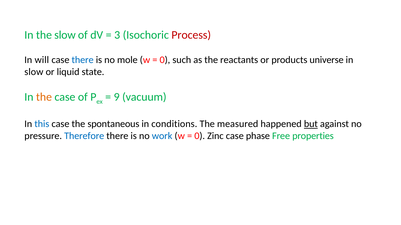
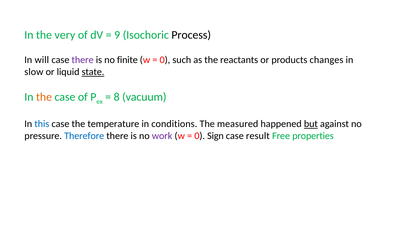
the slow: slow -> very
3: 3 -> 9
Process colour: red -> black
there at (83, 60) colour: blue -> purple
mole: mole -> finite
universe: universe -> changes
state underline: none -> present
9: 9 -> 8
spontaneous: spontaneous -> temperature
work colour: blue -> purple
Zinc: Zinc -> Sign
phase: phase -> result
